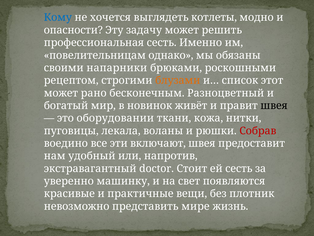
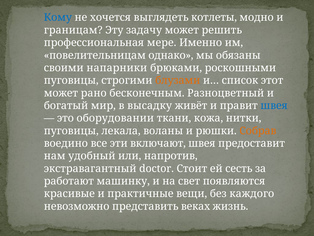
опасности: опасности -> границам
профессиональная сесть: сесть -> мере
рецептом at (71, 80): рецептом -> пуговицы
новинок: новинок -> высадку
швея at (274, 105) colour: black -> blue
Собрав colour: red -> orange
уверенно: уверенно -> работают
плотник: плотник -> каждого
мире: мире -> веках
